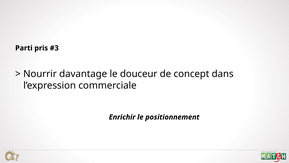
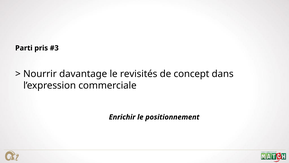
douceur: douceur -> revisités
